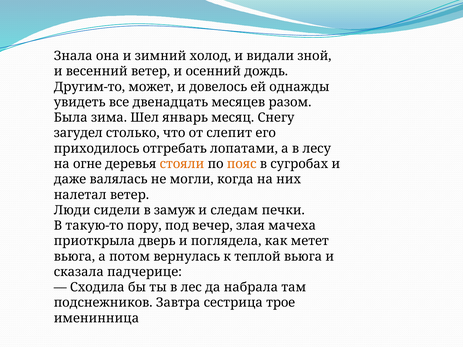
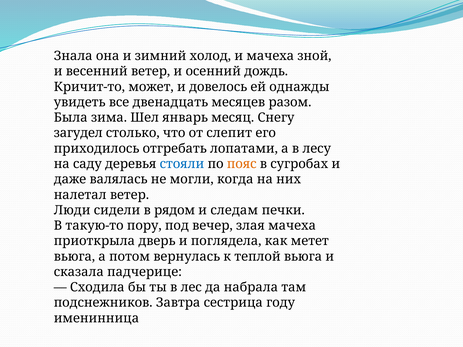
и видали: видали -> мачеха
Другим-то: Другим-то -> Кричит-то
огне: огне -> саду
стояли colour: orange -> blue
замуж: замуж -> рядом
трое: трое -> году
